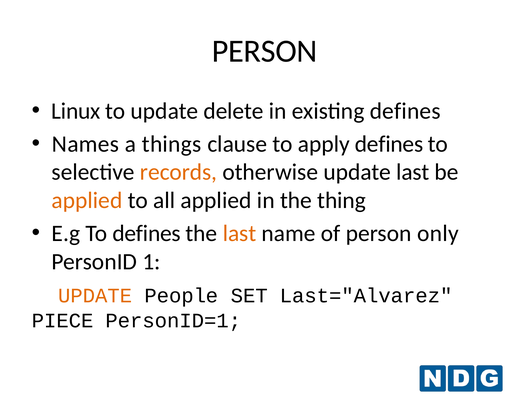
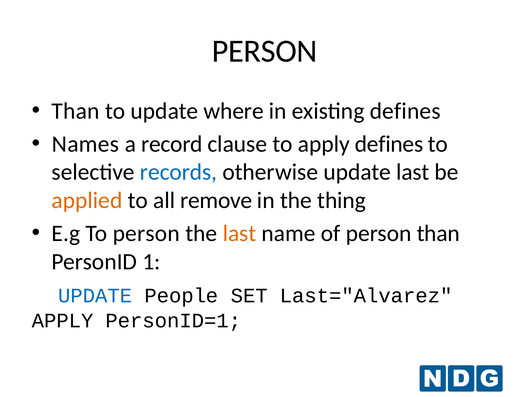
Linux at (76, 111): Linux -> Than
delete: delete -> where
things: things -> record
records colour: orange -> blue
all applied: applied -> remove
To defines: defines -> person
person only: only -> than
UPDATE at (95, 295) colour: orange -> blue
PIECE at (63, 321): PIECE -> APPLY
